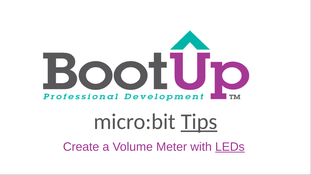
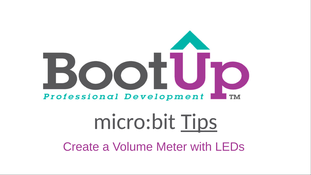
LEDs underline: present -> none
